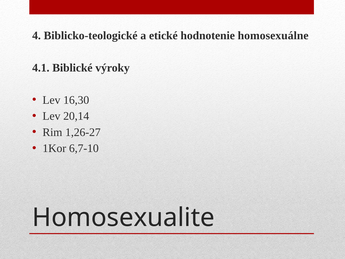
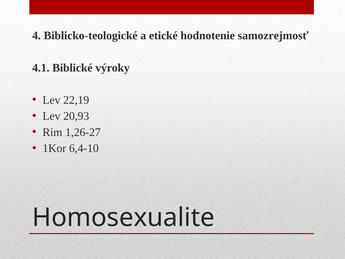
homosexuálne: homosexuálne -> samozrejmosť
16,30: 16,30 -> 22,19
20,14: 20,14 -> 20,93
6,7-10: 6,7-10 -> 6,4-10
